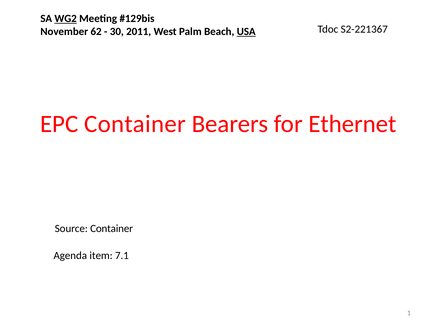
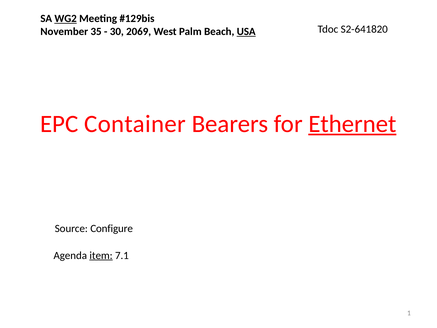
S2-221367: S2-221367 -> S2-641820
62: 62 -> 35
2011: 2011 -> 2069
Ethernet underline: none -> present
Source Container: Container -> Configure
item underline: none -> present
